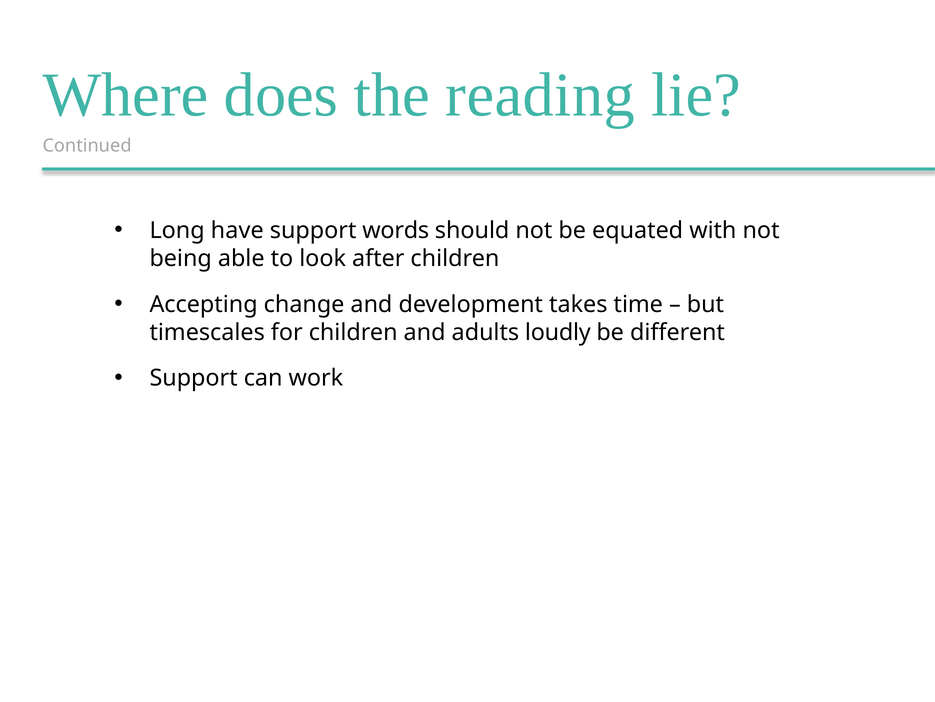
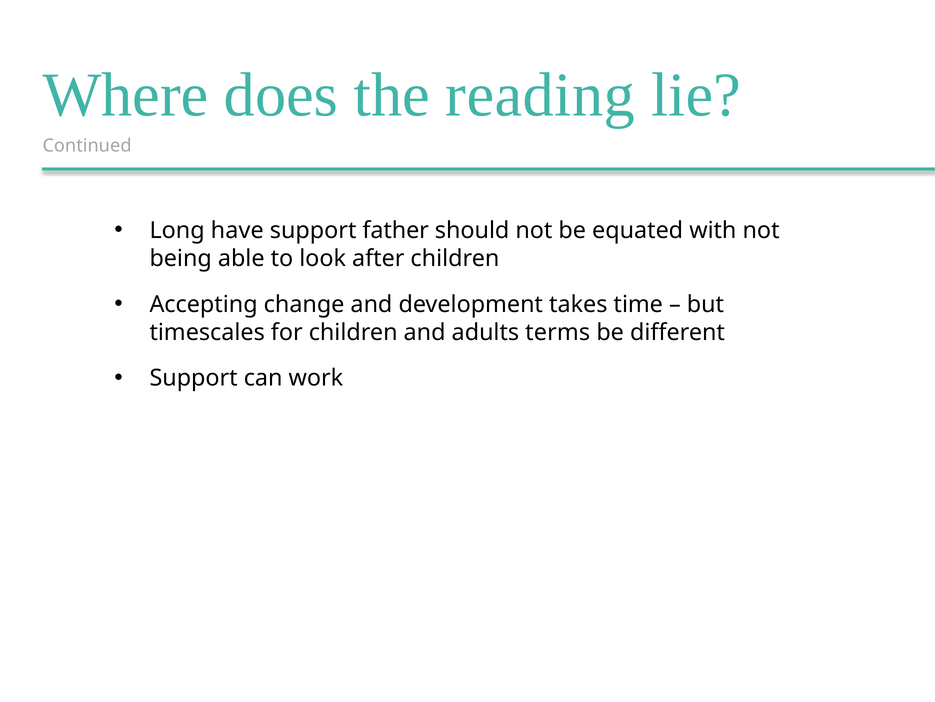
words: words -> father
loudly: loudly -> terms
